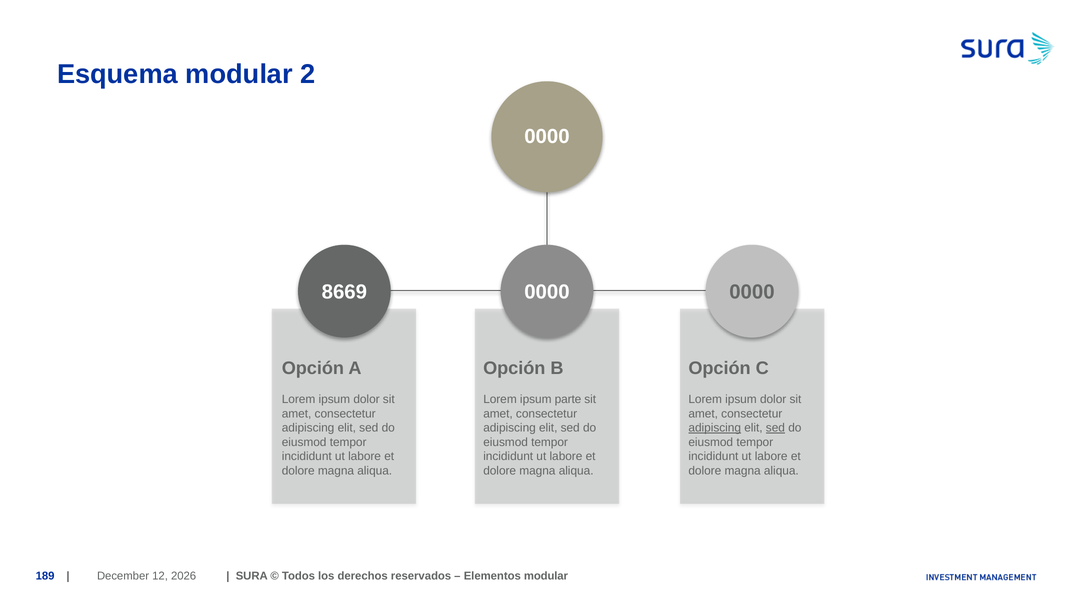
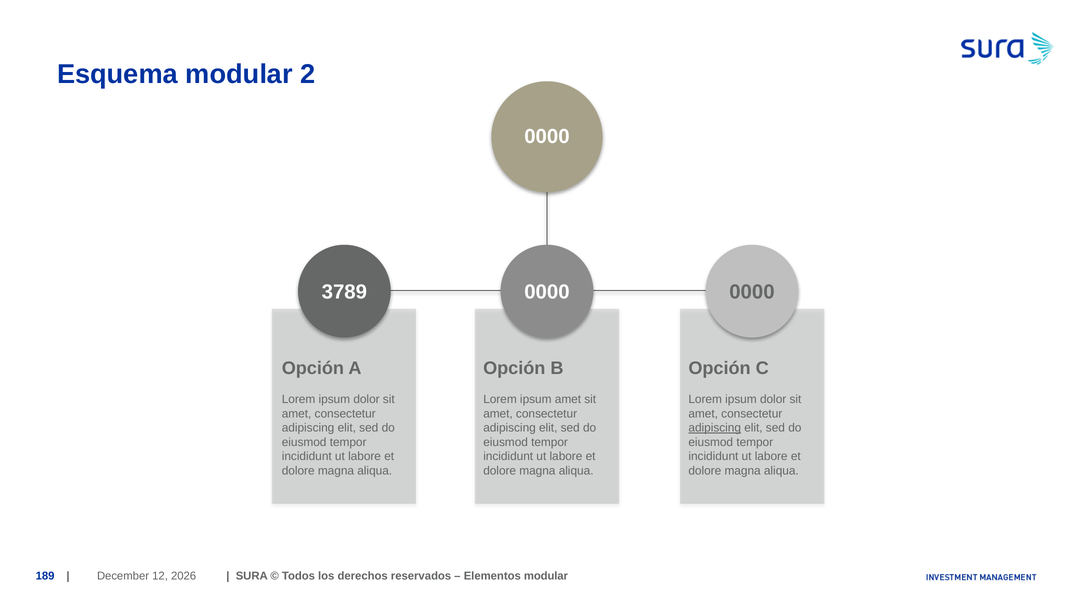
8669: 8669 -> 3789
ipsum parte: parte -> amet
sed at (775, 428) underline: present -> none
